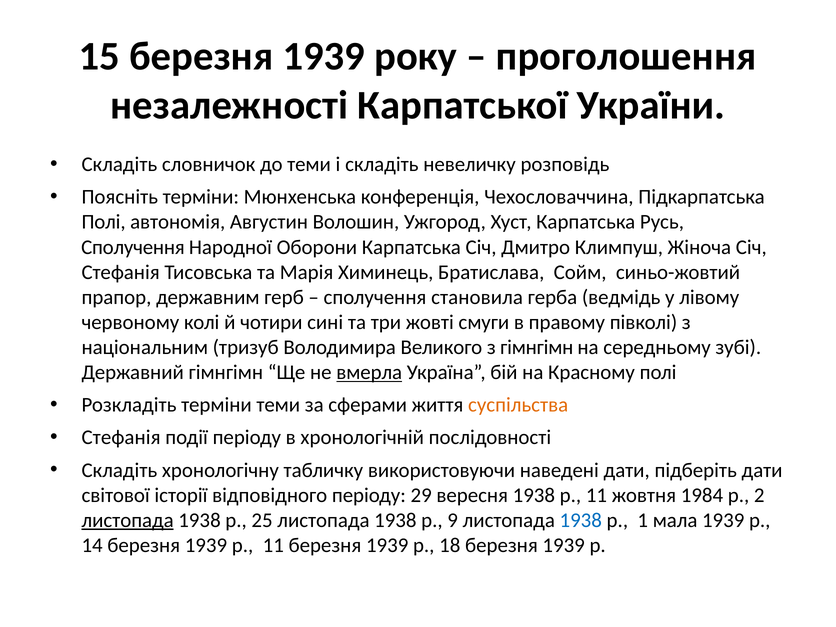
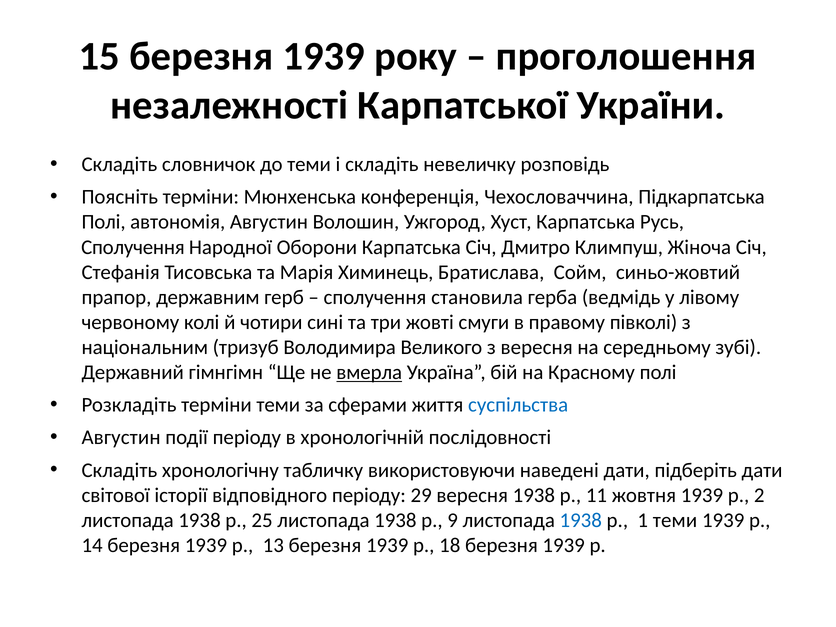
з гімнгімн: гімнгімн -> вересня
суспільства colour: orange -> blue
Стефанія at (121, 438): Стефанія -> Августин
жовтня 1984: 1984 -> 1939
листопада at (128, 520) underline: present -> none
1 мала: мала -> теми
1939 р 11: 11 -> 13
